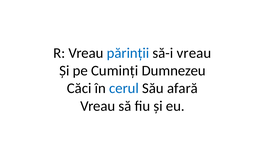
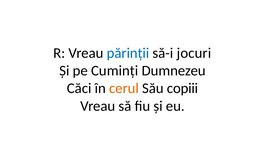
să-i vreau: vreau -> jocuri
cerul colour: blue -> orange
afară: afară -> copiii
